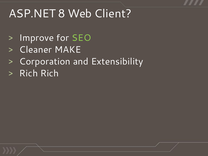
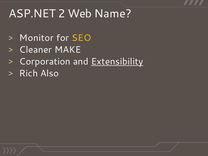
8: 8 -> 2
Client: Client -> Name
Improve: Improve -> Monitor
SEO colour: light green -> yellow
Extensibility underline: none -> present
Rich Rich: Rich -> Also
